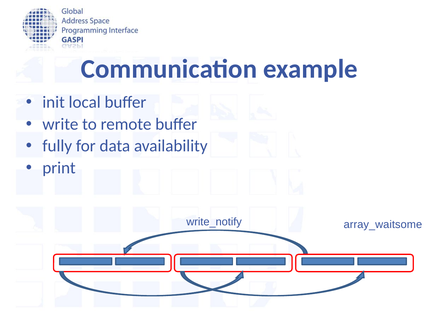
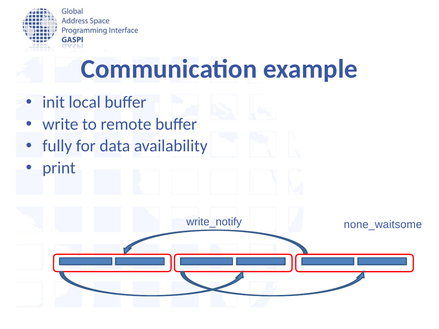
array_waitsome: array_waitsome -> none_waitsome
